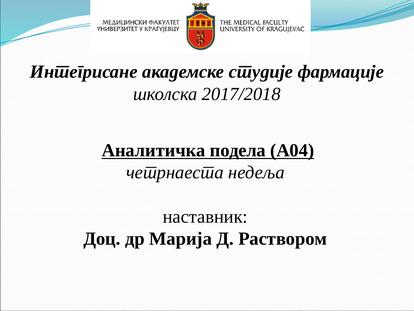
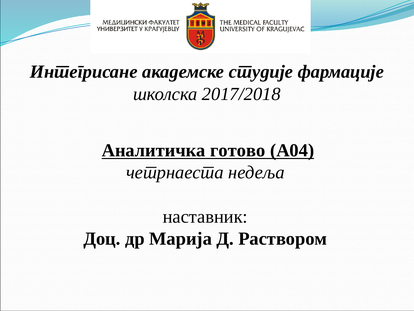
подела: подела -> готово
